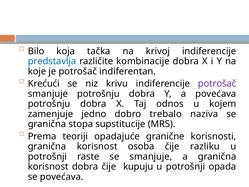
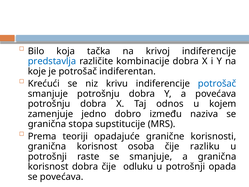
potrošač at (217, 84) colour: purple -> blue
trebalo: trebalo -> između
kupuju: kupuju -> odluku
